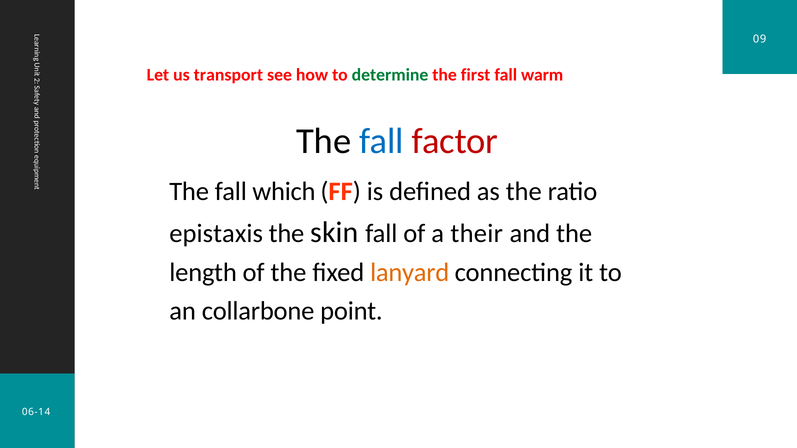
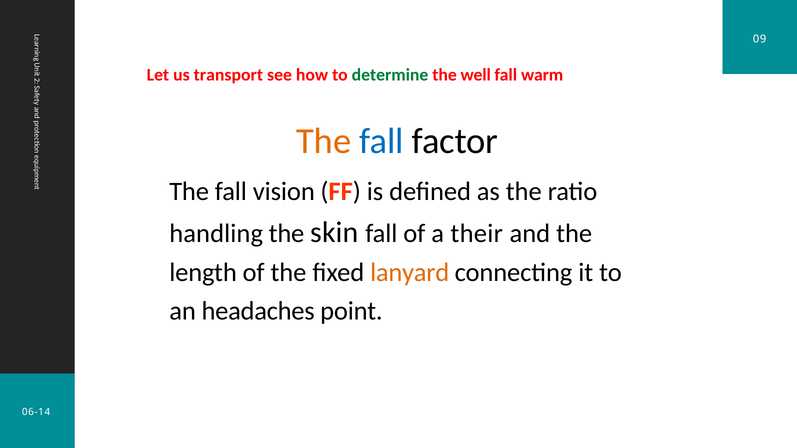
first: first -> well
The at (324, 141) colour: black -> orange
factor colour: red -> black
which: which -> vision
epistaxis: epistaxis -> handling
collarbone: collarbone -> headaches
